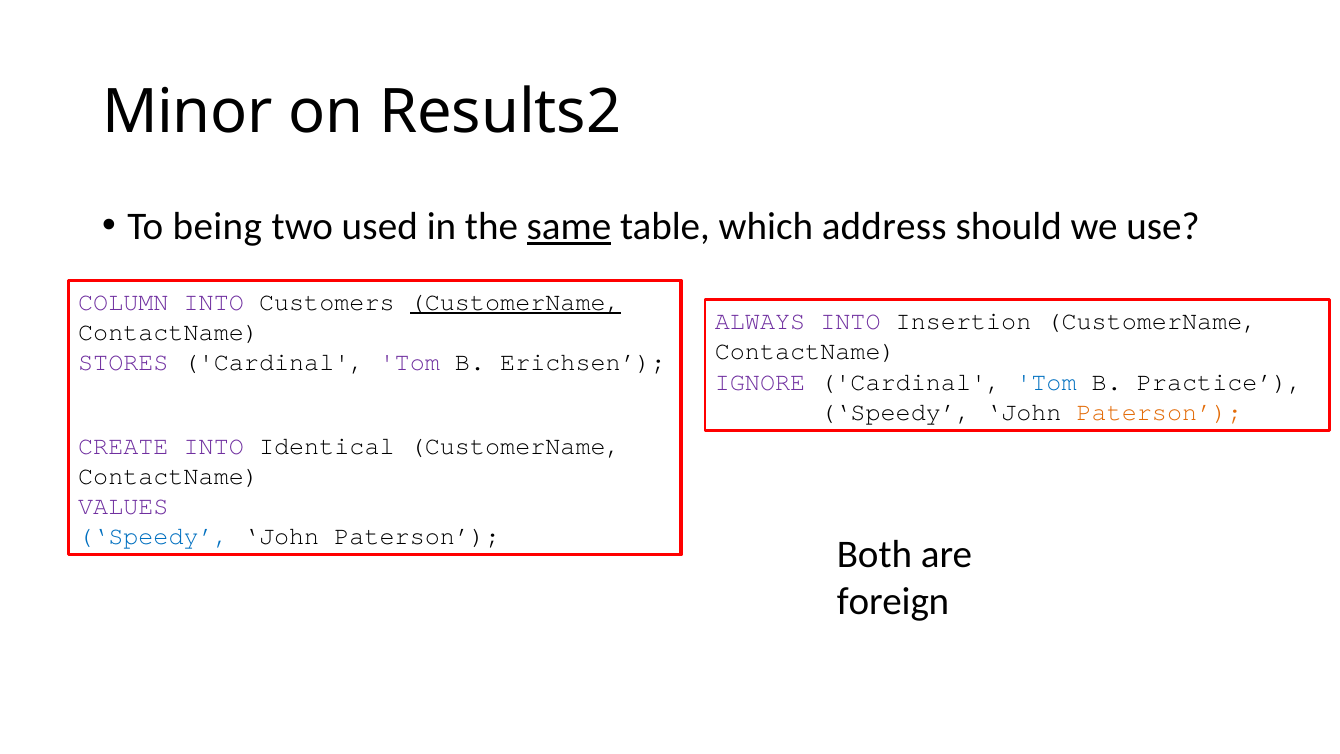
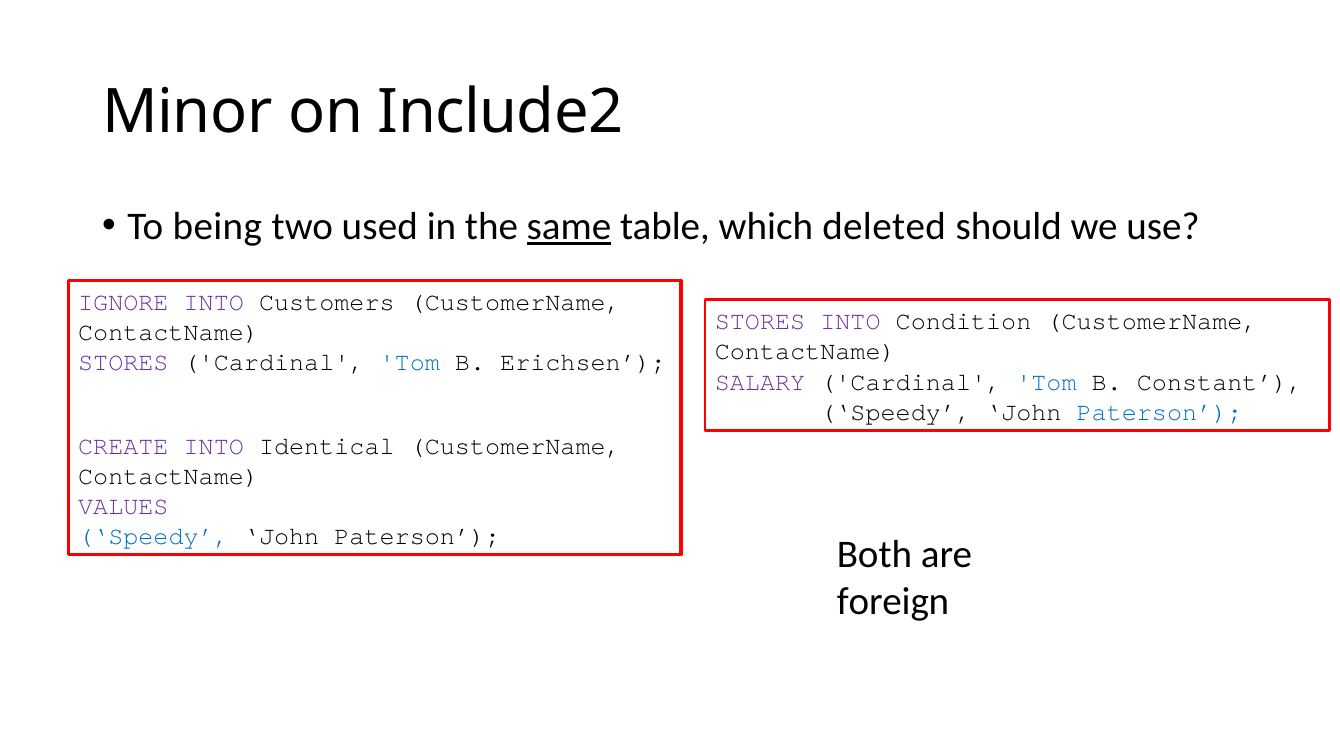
Results2: Results2 -> Include2
address: address -> deleted
COLUMN: COLUMN -> IGNORE
CustomerName at (515, 302) underline: present -> none
ALWAYS at (760, 321): ALWAYS -> STORES
Insertion: Insertion -> Condition
Tom at (410, 362) colour: purple -> blue
IGNORE: IGNORE -> SALARY
Practice: Practice -> Constant
Paterson at (1160, 412) colour: orange -> blue
